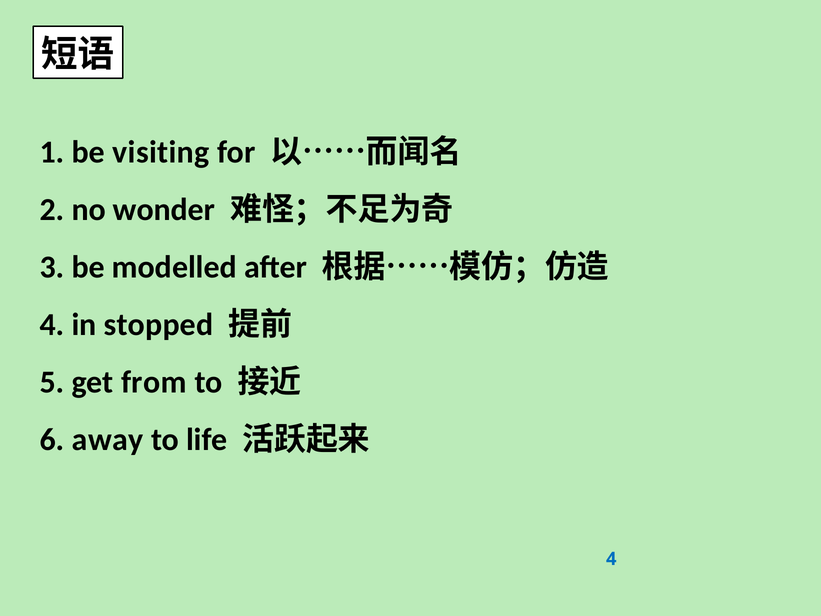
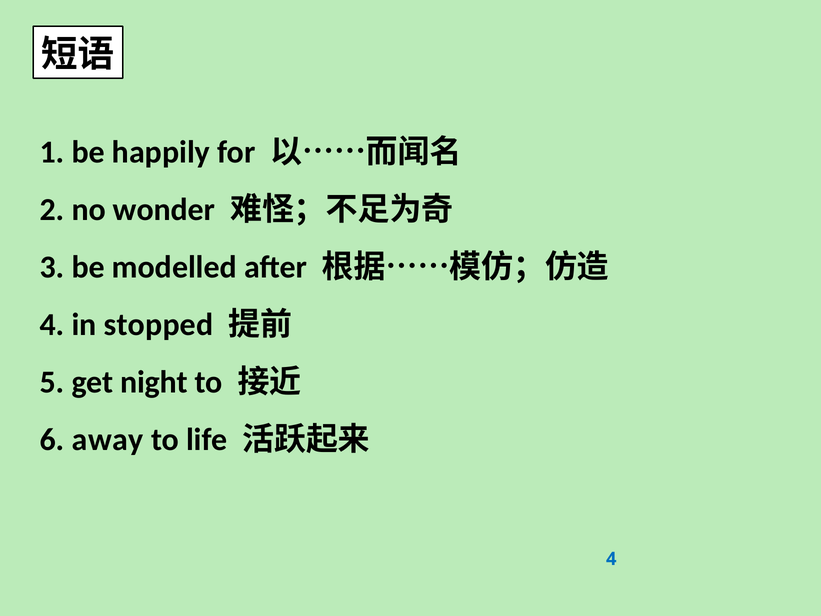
visiting: visiting -> happily
from: from -> night
